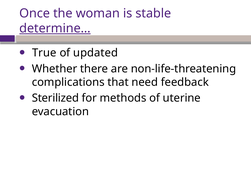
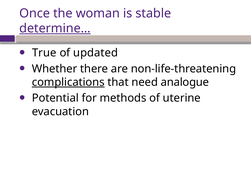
complications underline: none -> present
feedback: feedback -> analogue
Sterilized: Sterilized -> Potential
